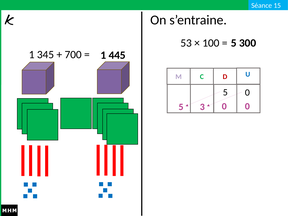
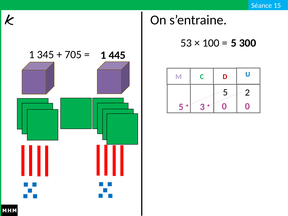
700: 700 -> 705
5 0: 0 -> 2
